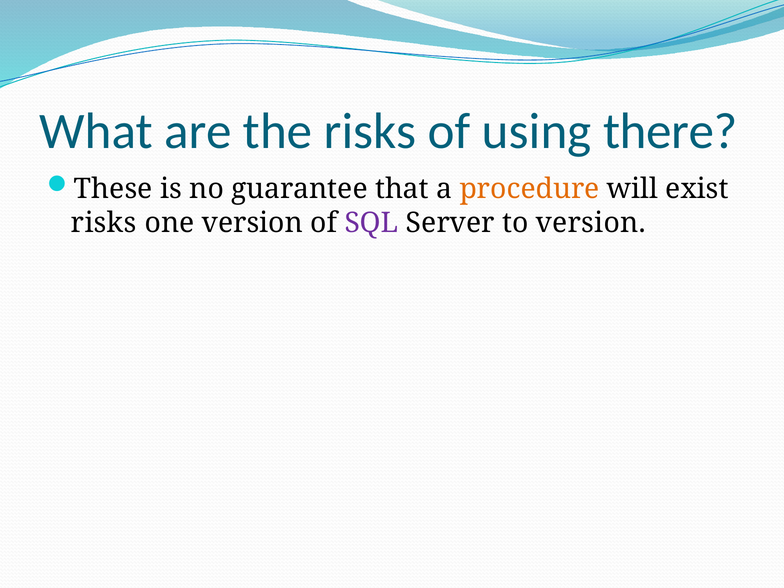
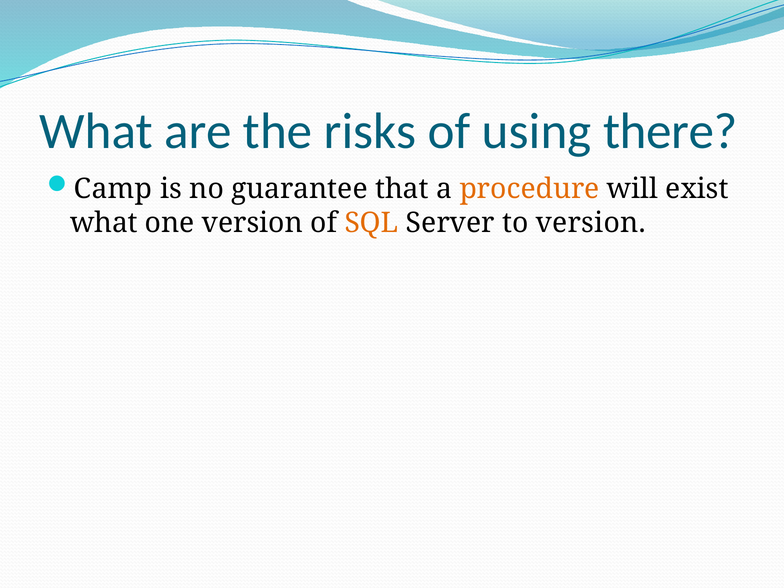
These: These -> Camp
risks at (104, 223): risks -> what
SQL colour: purple -> orange
